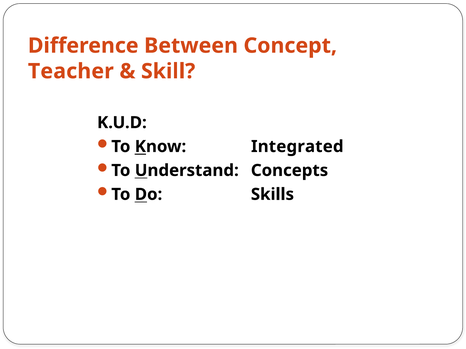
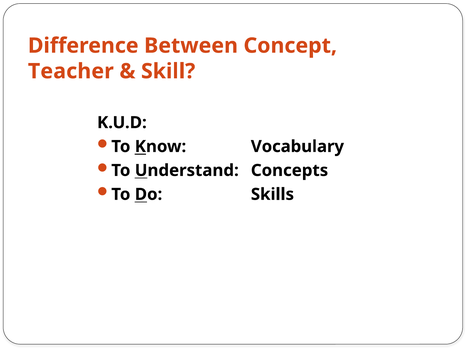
Integrated: Integrated -> Vocabulary
